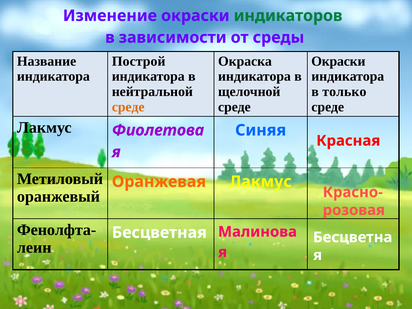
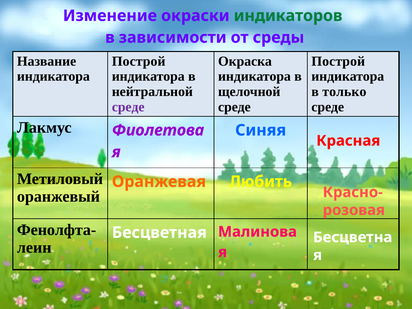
Окраски at (338, 61): Окраски -> Построй
среде at (128, 107) colour: orange -> purple
Оранжевая Лакмус: Лакмус -> Любить
